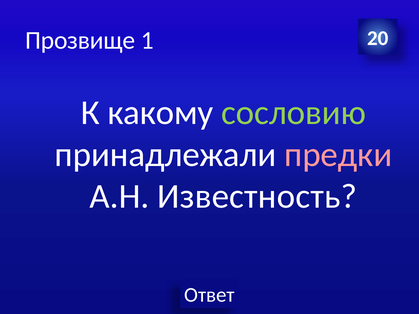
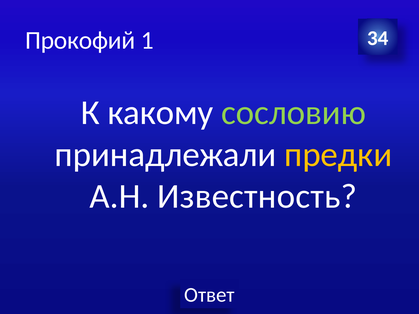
Прозвище: Прозвище -> Прокофий
20: 20 -> 34
предки colour: pink -> yellow
